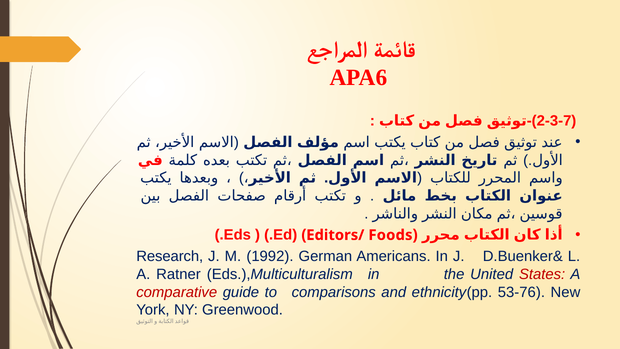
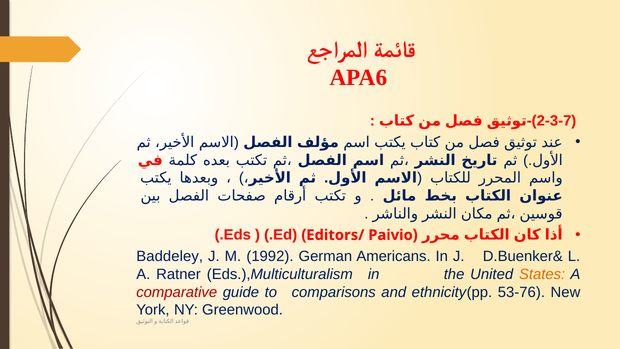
Foods: Foods -> Paivio
Research: Research -> Baddeley
States colour: red -> orange
